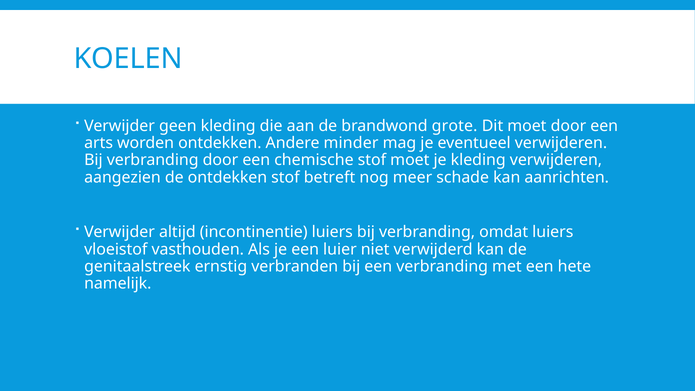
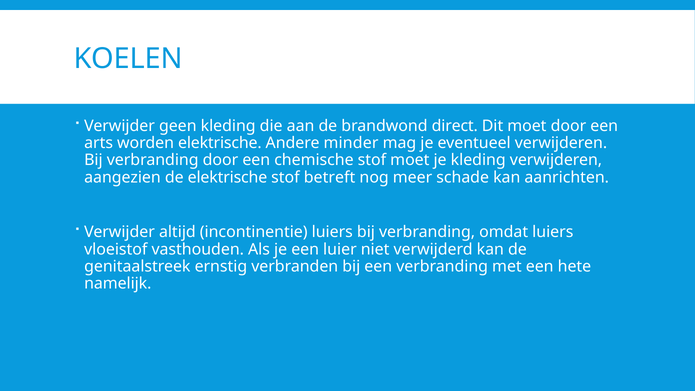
grote: grote -> direct
worden ontdekken: ontdekken -> elektrische
de ontdekken: ontdekken -> elektrische
